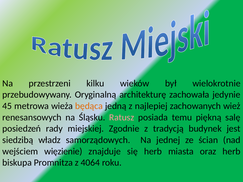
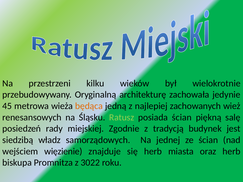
Ratusz colour: pink -> light green
posiada temu: temu -> ścian
4064: 4064 -> 3022
